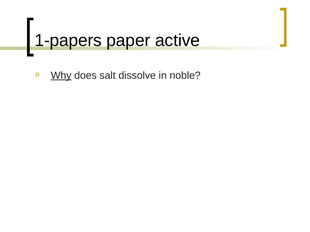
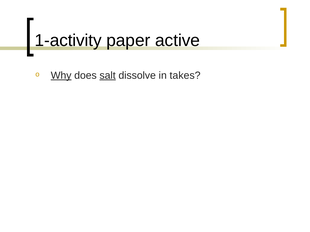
1-papers: 1-papers -> 1-activity
salt underline: none -> present
noble: noble -> takes
